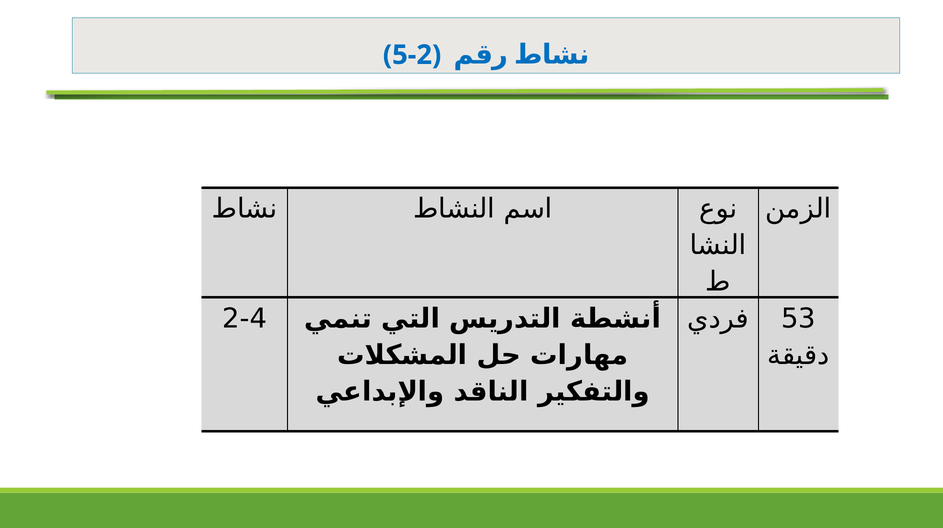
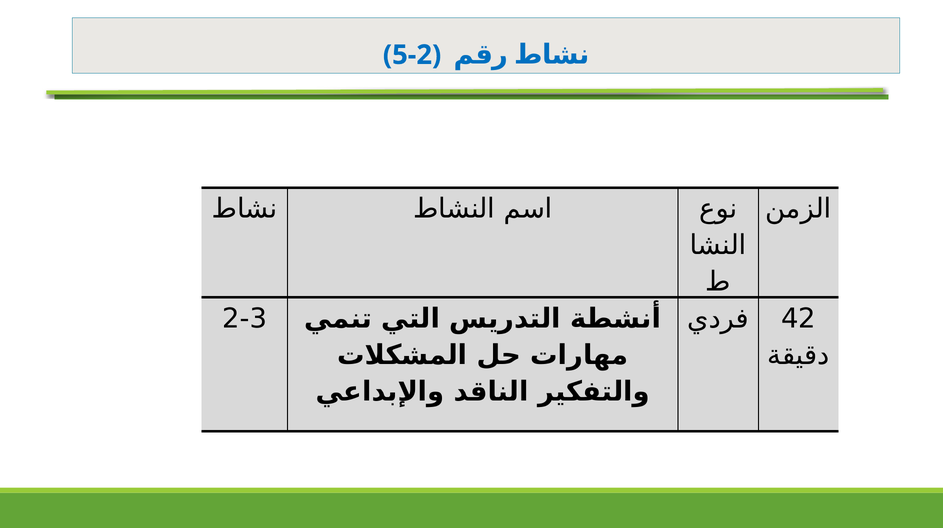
2-4: 2-4 -> 2-3
53: 53 -> 42
